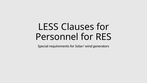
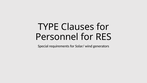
LESS: LESS -> TYPE
